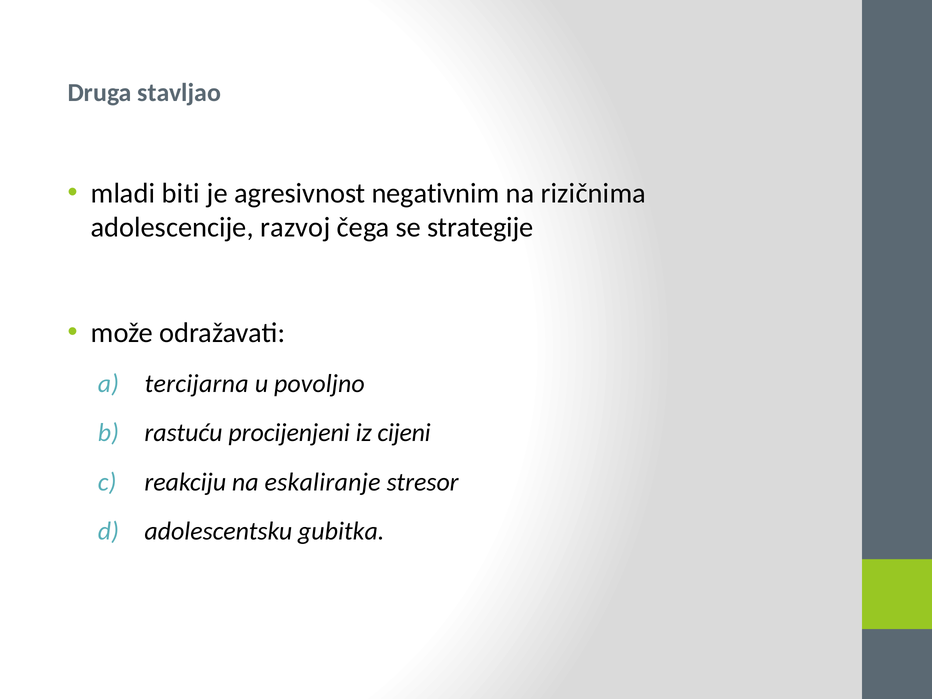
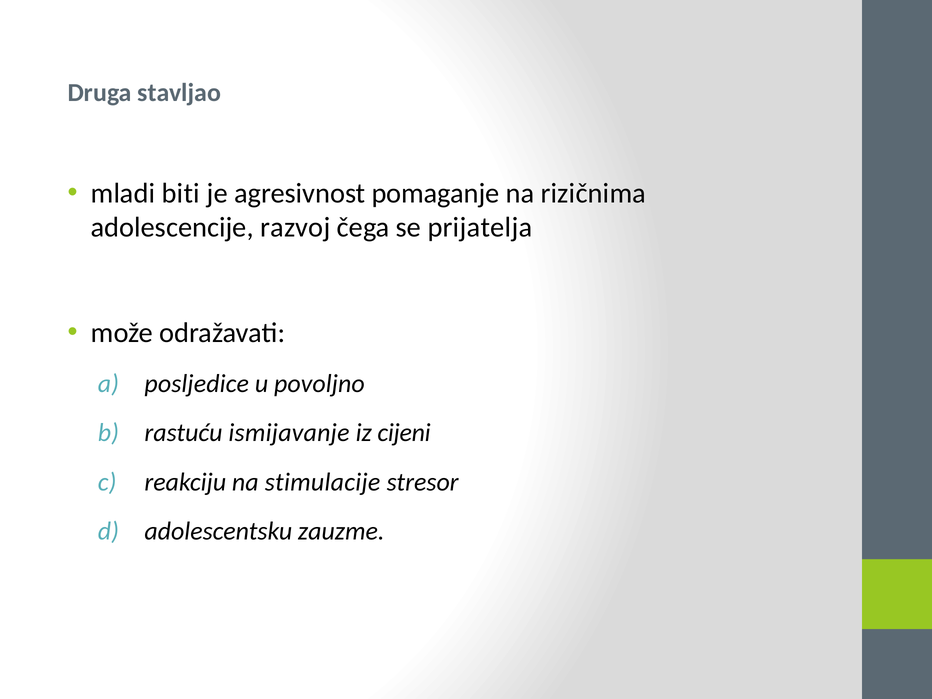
negativnim: negativnim -> pomaganje
strategije: strategije -> prijatelja
tercijarna: tercijarna -> posljedice
procijenjeni: procijenjeni -> ismijavanje
eskaliranje: eskaliranje -> stimulacije
gubitka: gubitka -> zauzme
